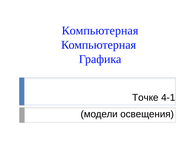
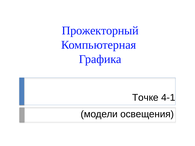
Компьютерная at (100, 31): Компьютерная -> Прожекторный
